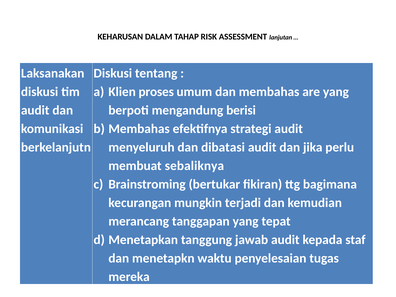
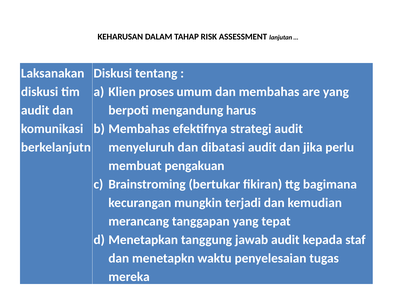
berisi: berisi -> harus
sebaliknya: sebaliknya -> pengakuan
